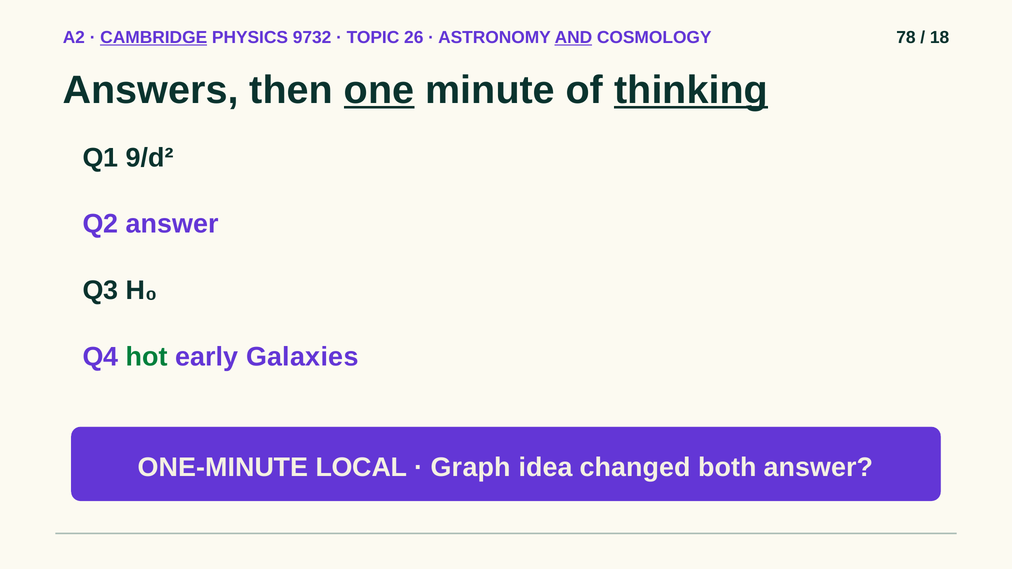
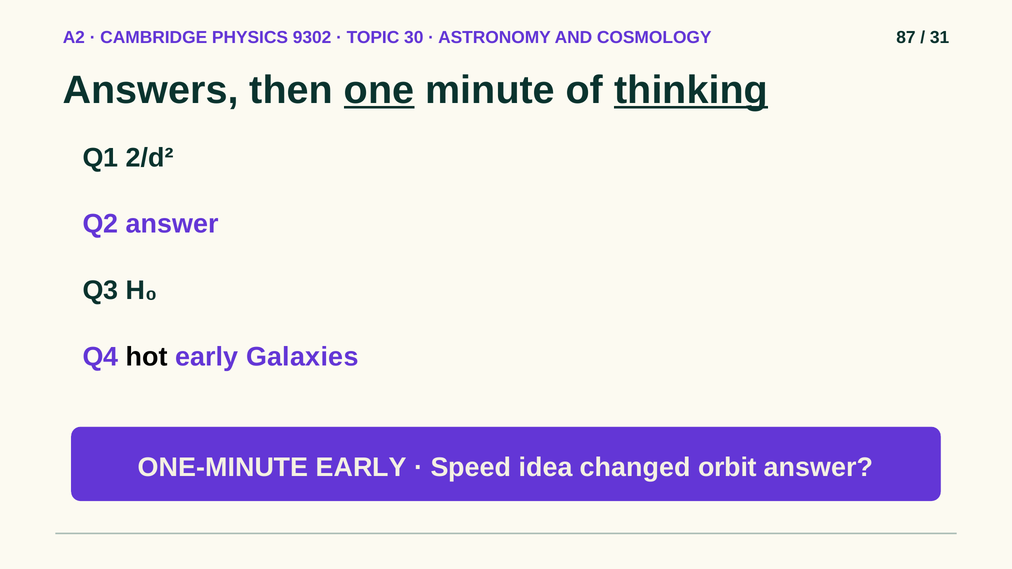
CAMBRIDGE underline: present -> none
9732: 9732 -> 9302
26: 26 -> 30
AND underline: present -> none
78: 78 -> 87
18: 18 -> 31
9/d²: 9/d² -> 2/d²
hot colour: green -> black
ONE-MINUTE LOCAL: LOCAL -> EARLY
Graph: Graph -> Speed
both: both -> orbit
